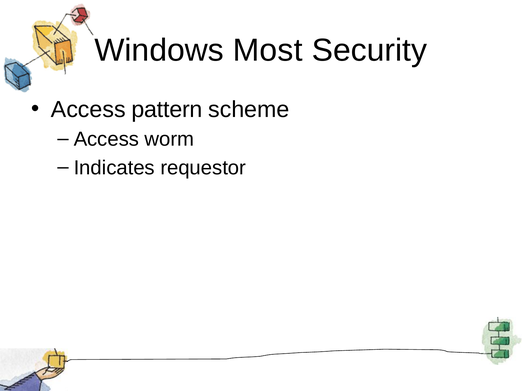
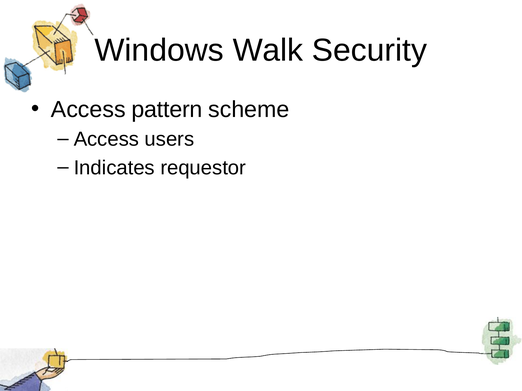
Most: Most -> Walk
worm: worm -> users
